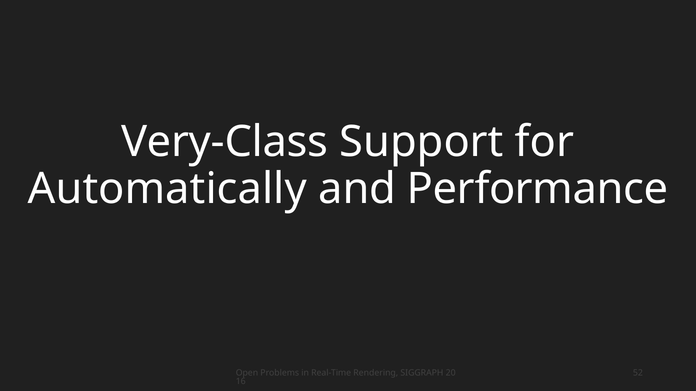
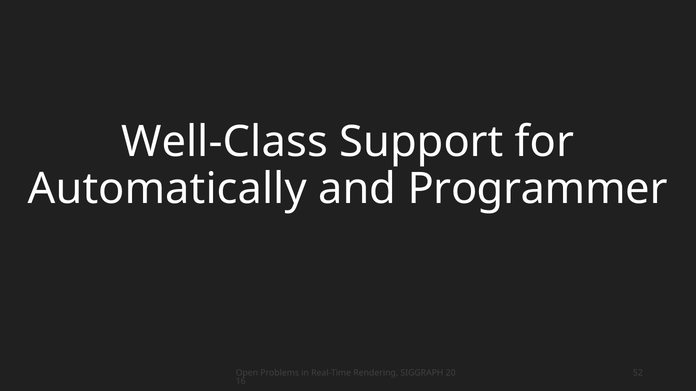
Very-Class: Very-Class -> Well-Class
Performance: Performance -> Programmer
